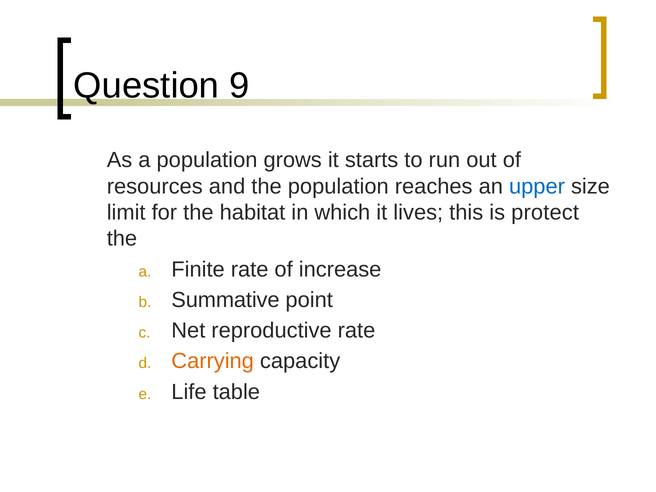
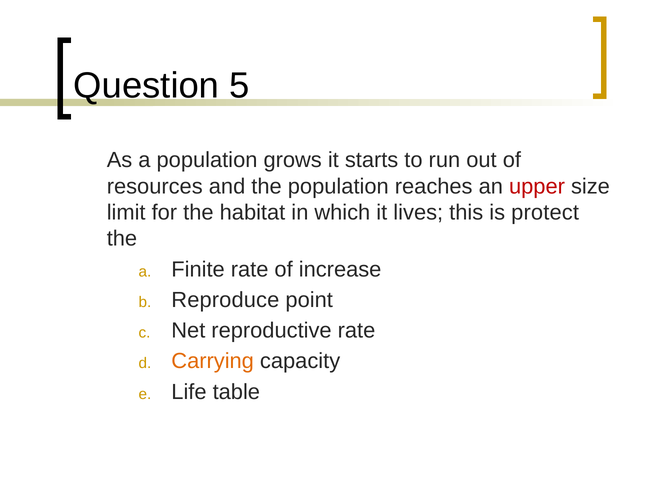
9: 9 -> 5
upper colour: blue -> red
Summative: Summative -> Reproduce
